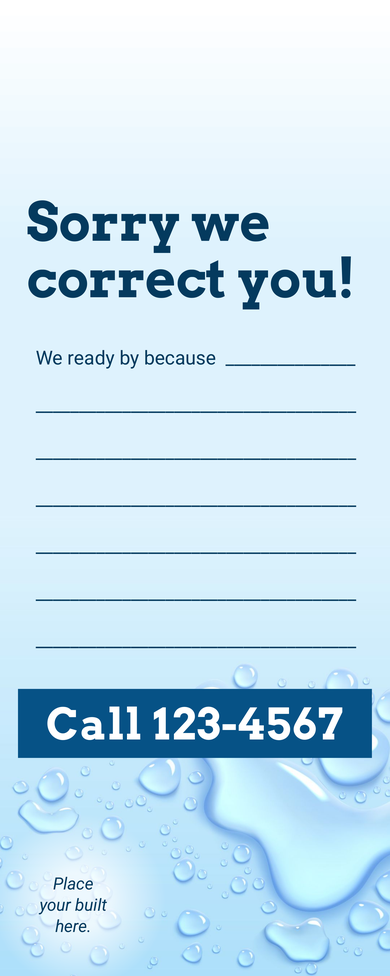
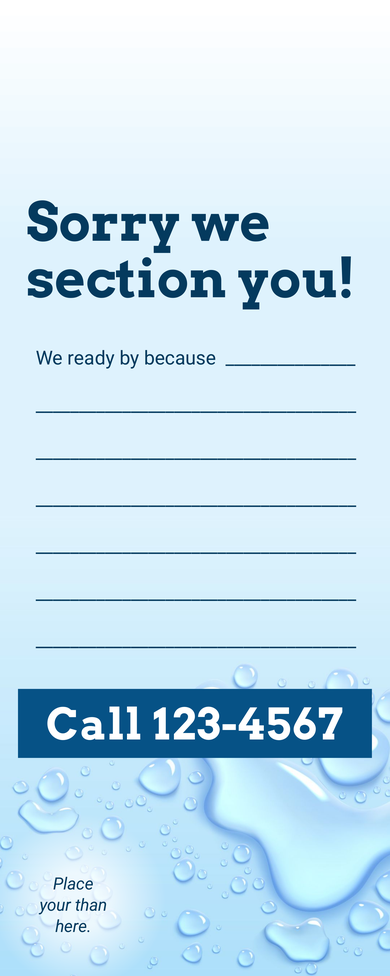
correct: correct -> section
built: built -> than
